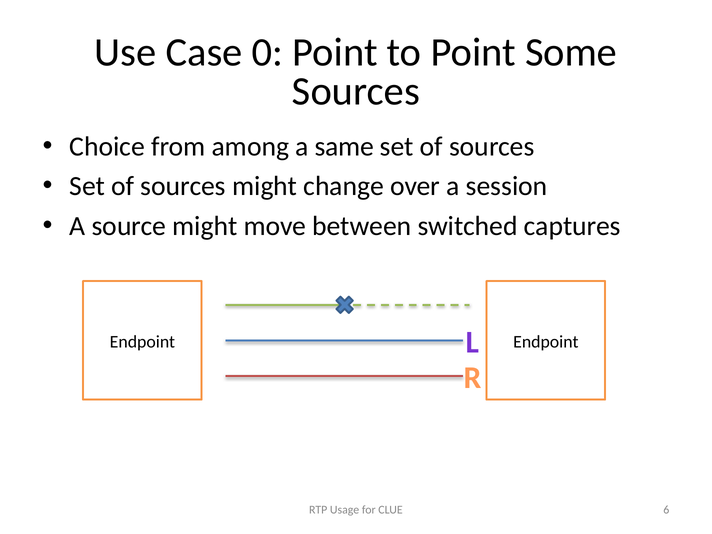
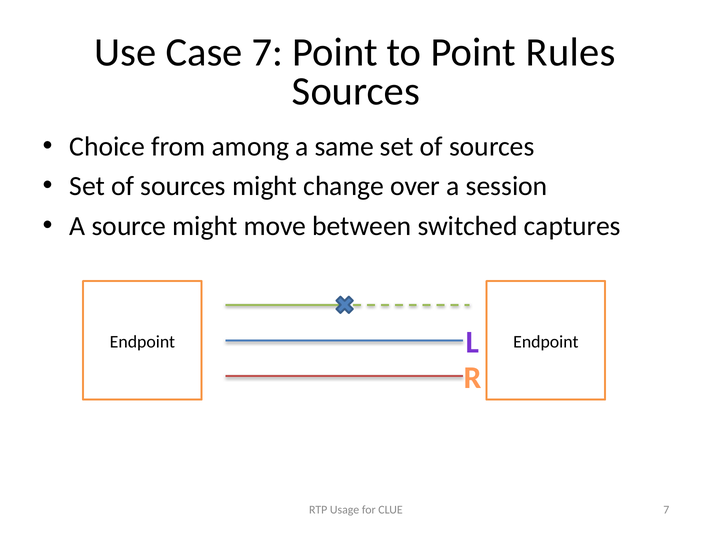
Case 0: 0 -> 7
Some: Some -> Rules
CLUE 6: 6 -> 7
